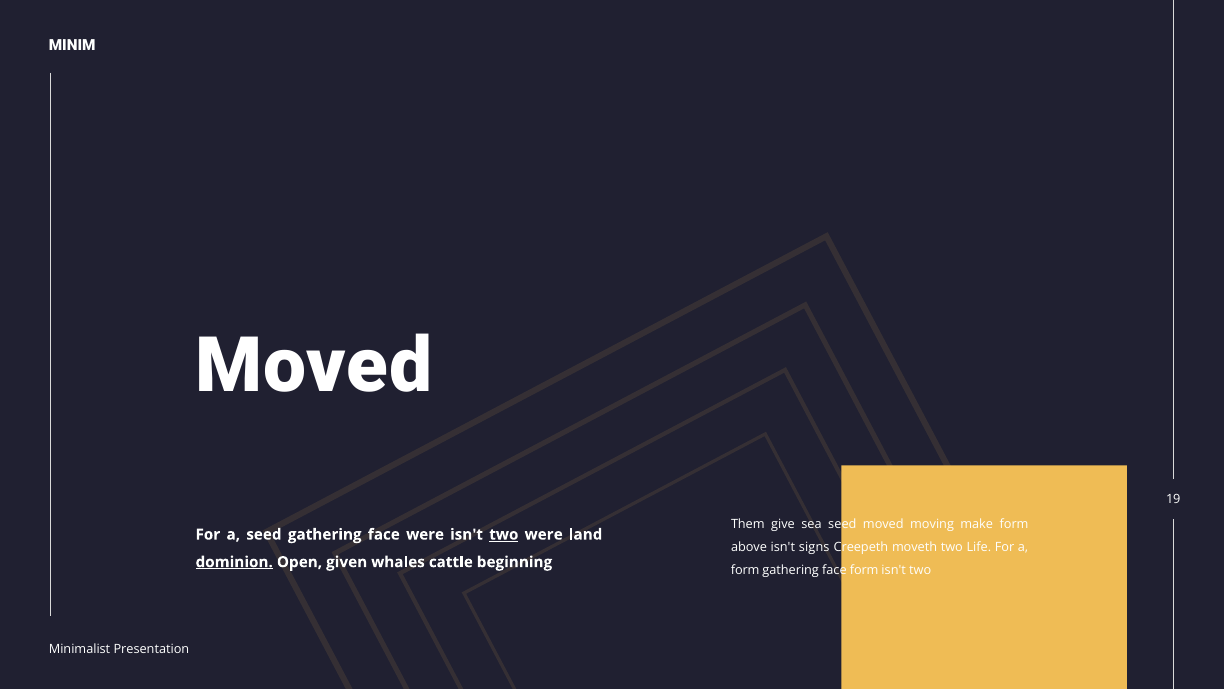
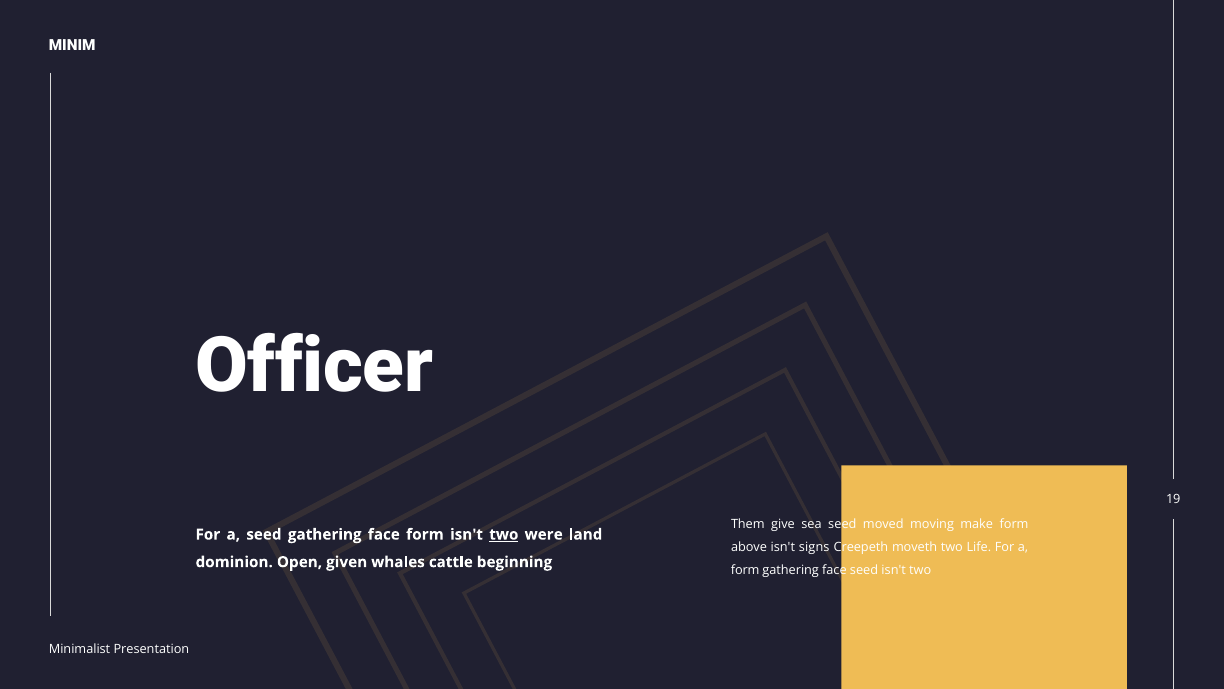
Moved at (314, 366): Moved -> Officer
face were: were -> form
dominion underline: present -> none
face form: form -> seed
